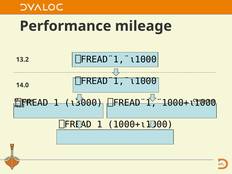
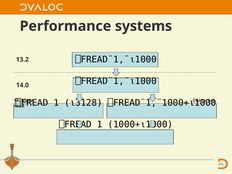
mileage: mileage -> systems
⍳3000: ⍳3000 -> ⍳3128
